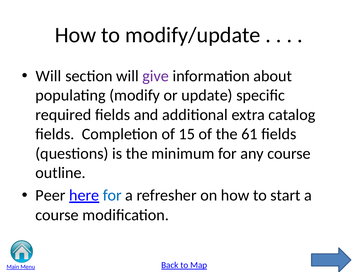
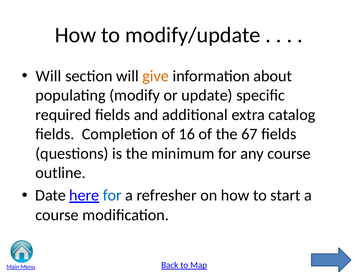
give colour: purple -> orange
15: 15 -> 16
61: 61 -> 67
Peer: Peer -> Date
